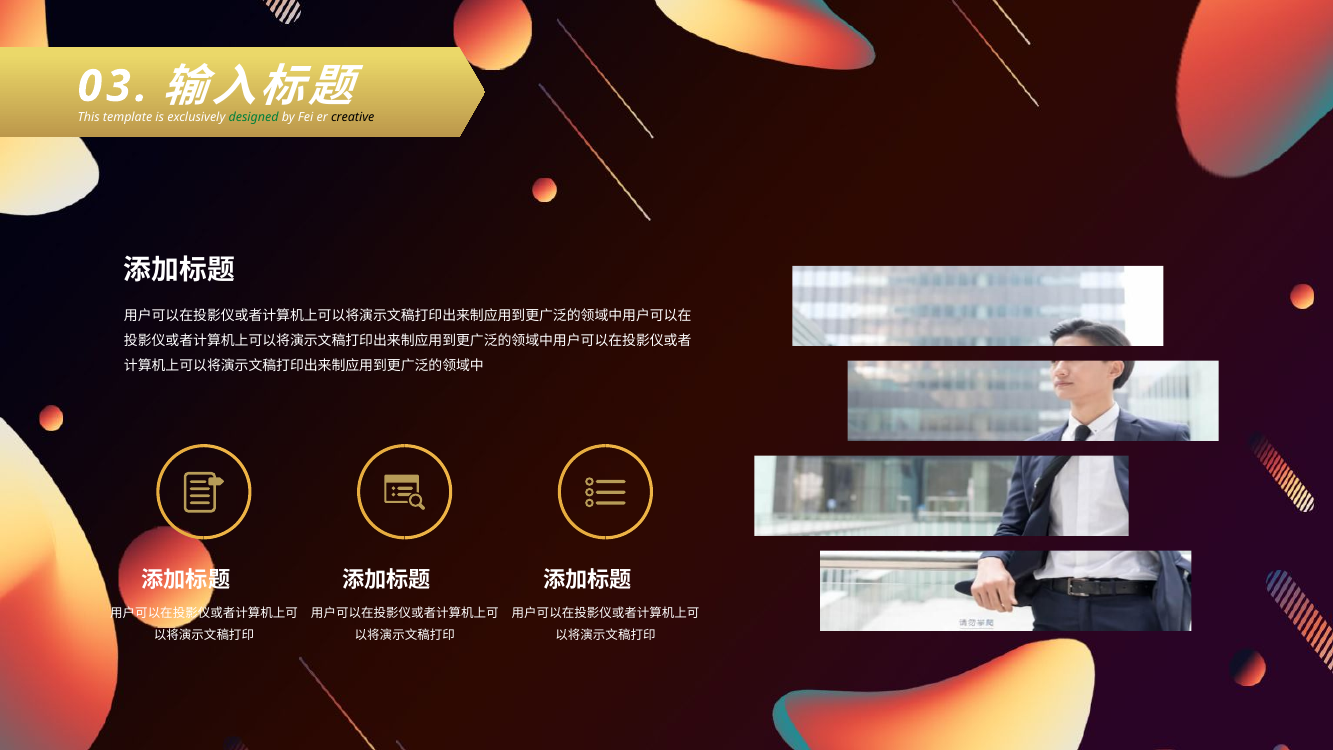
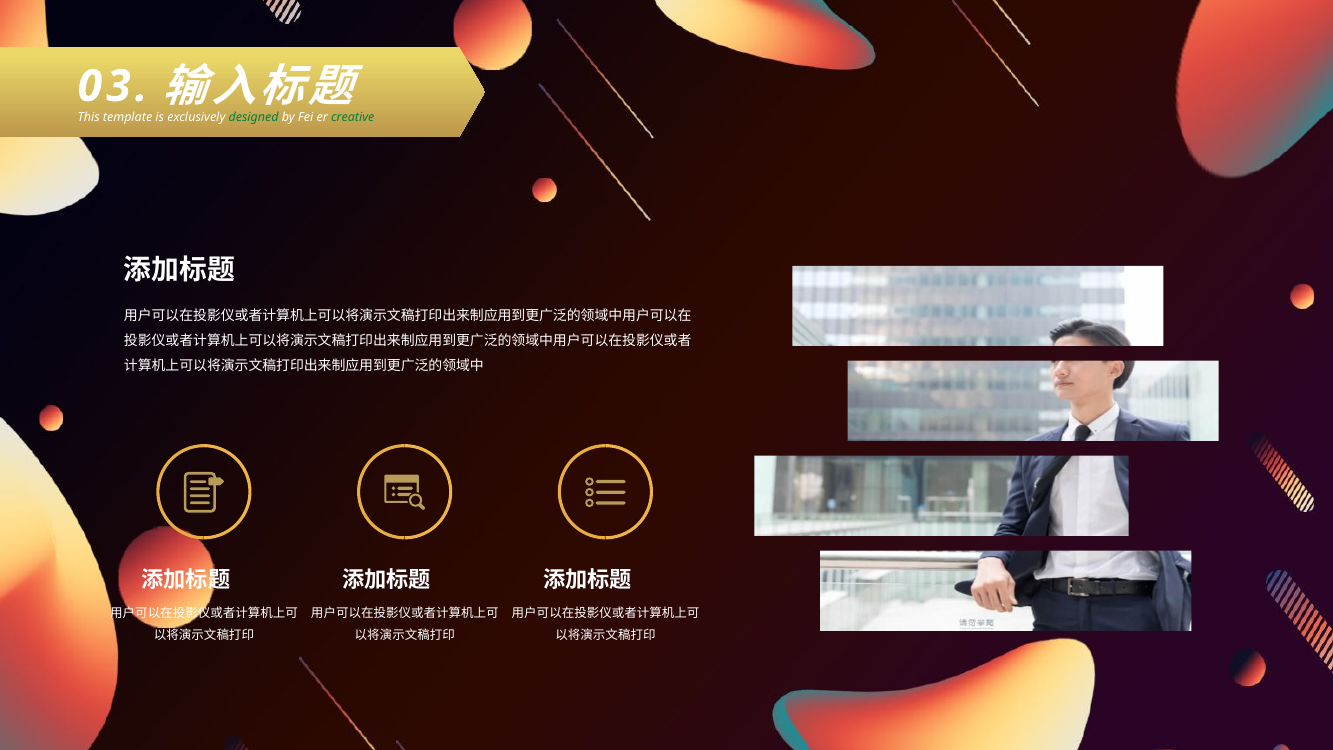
creative colour: black -> green
